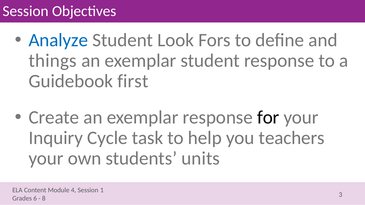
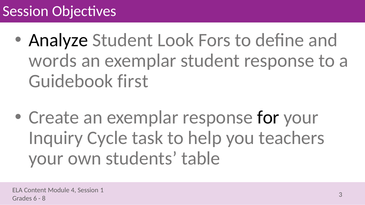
Analyze colour: blue -> black
things: things -> words
units: units -> table
